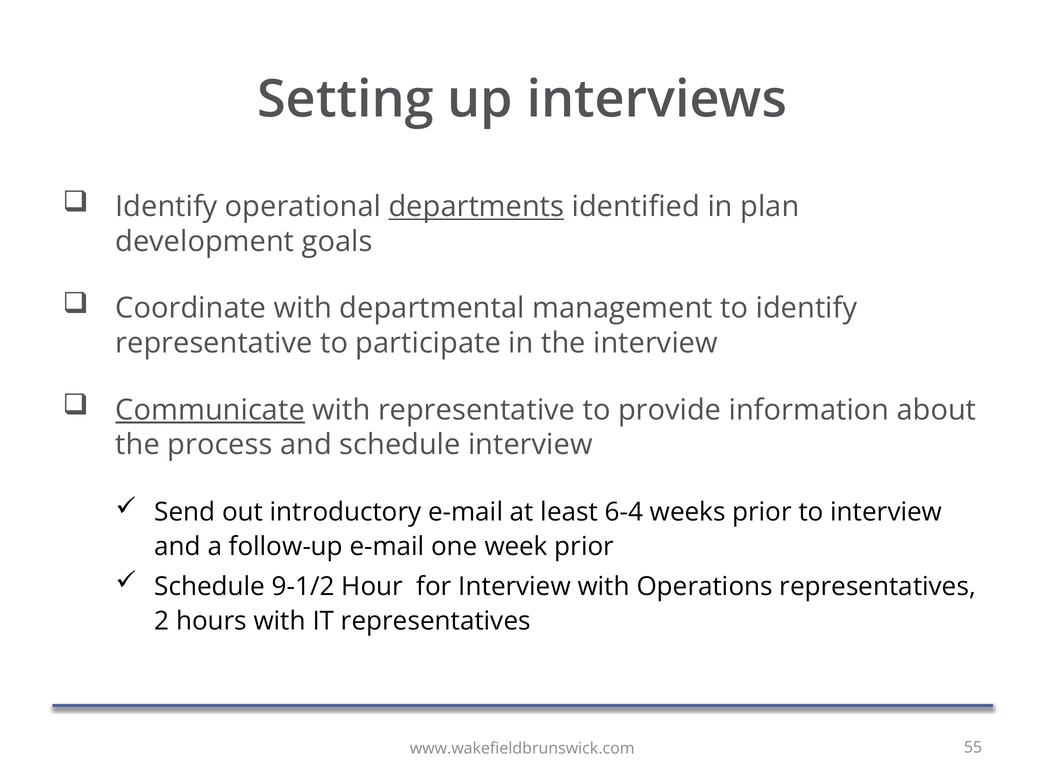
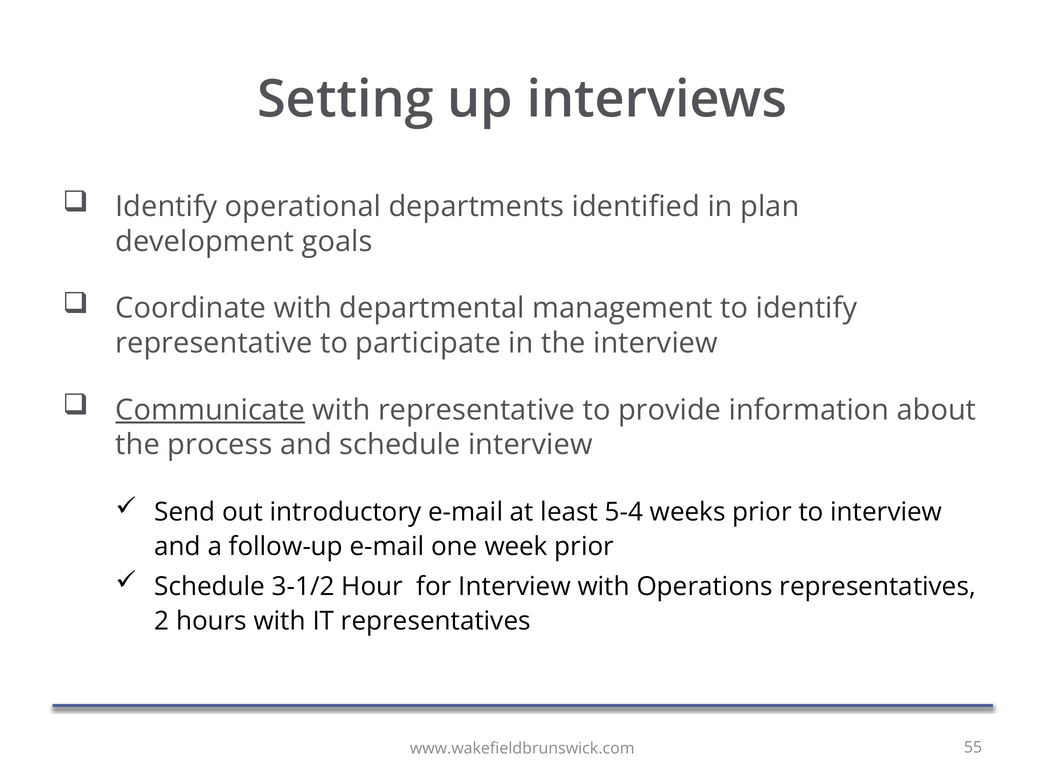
departments underline: present -> none
6-4: 6-4 -> 5-4
9-1/2: 9-1/2 -> 3-1/2
